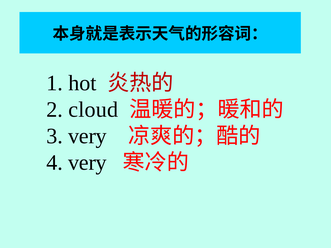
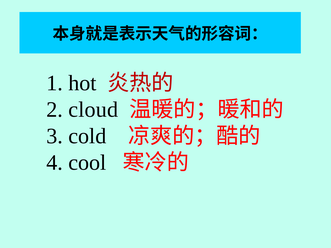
3 very: very -> cold
4 very: very -> cool
